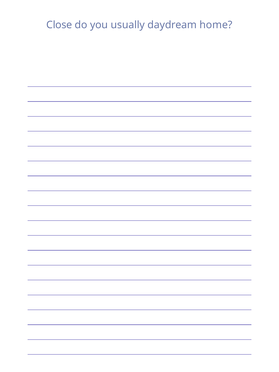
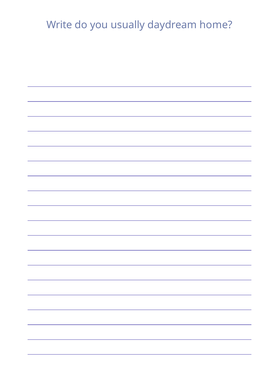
Close: Close -> Write
